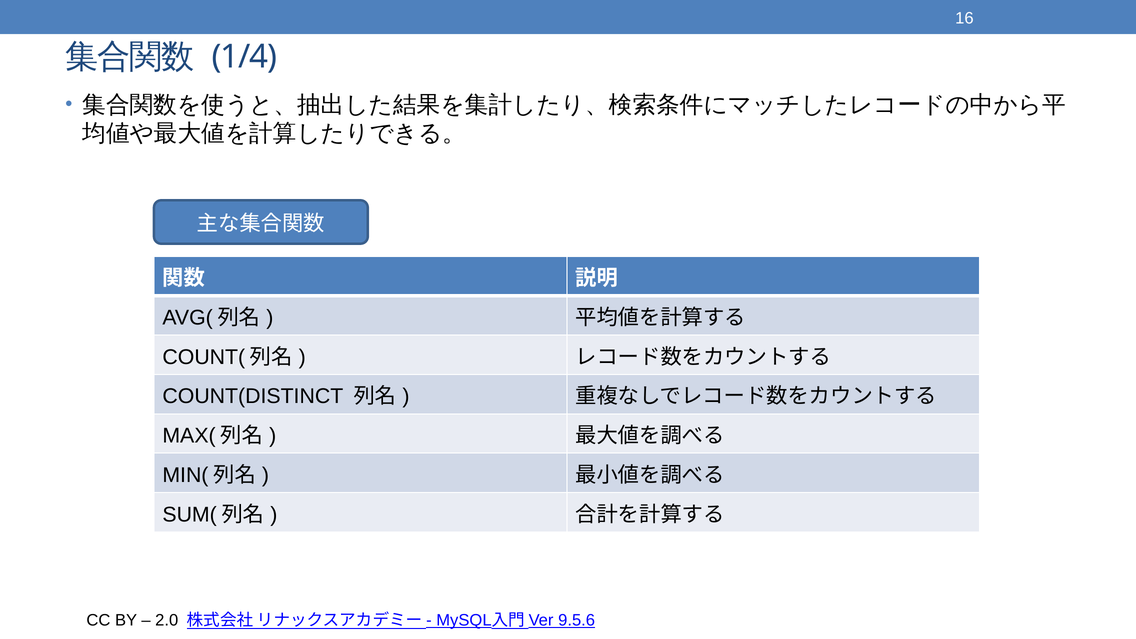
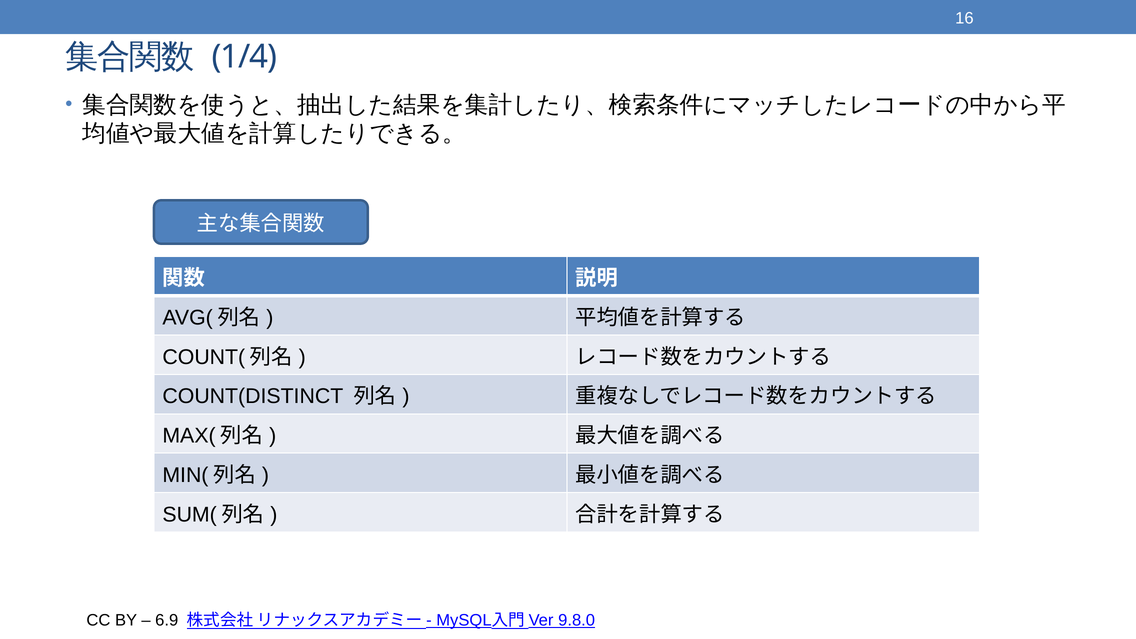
2.0: 2.0 -> 6.9
9.5.6: 9.5.6 -> 9.8.0
